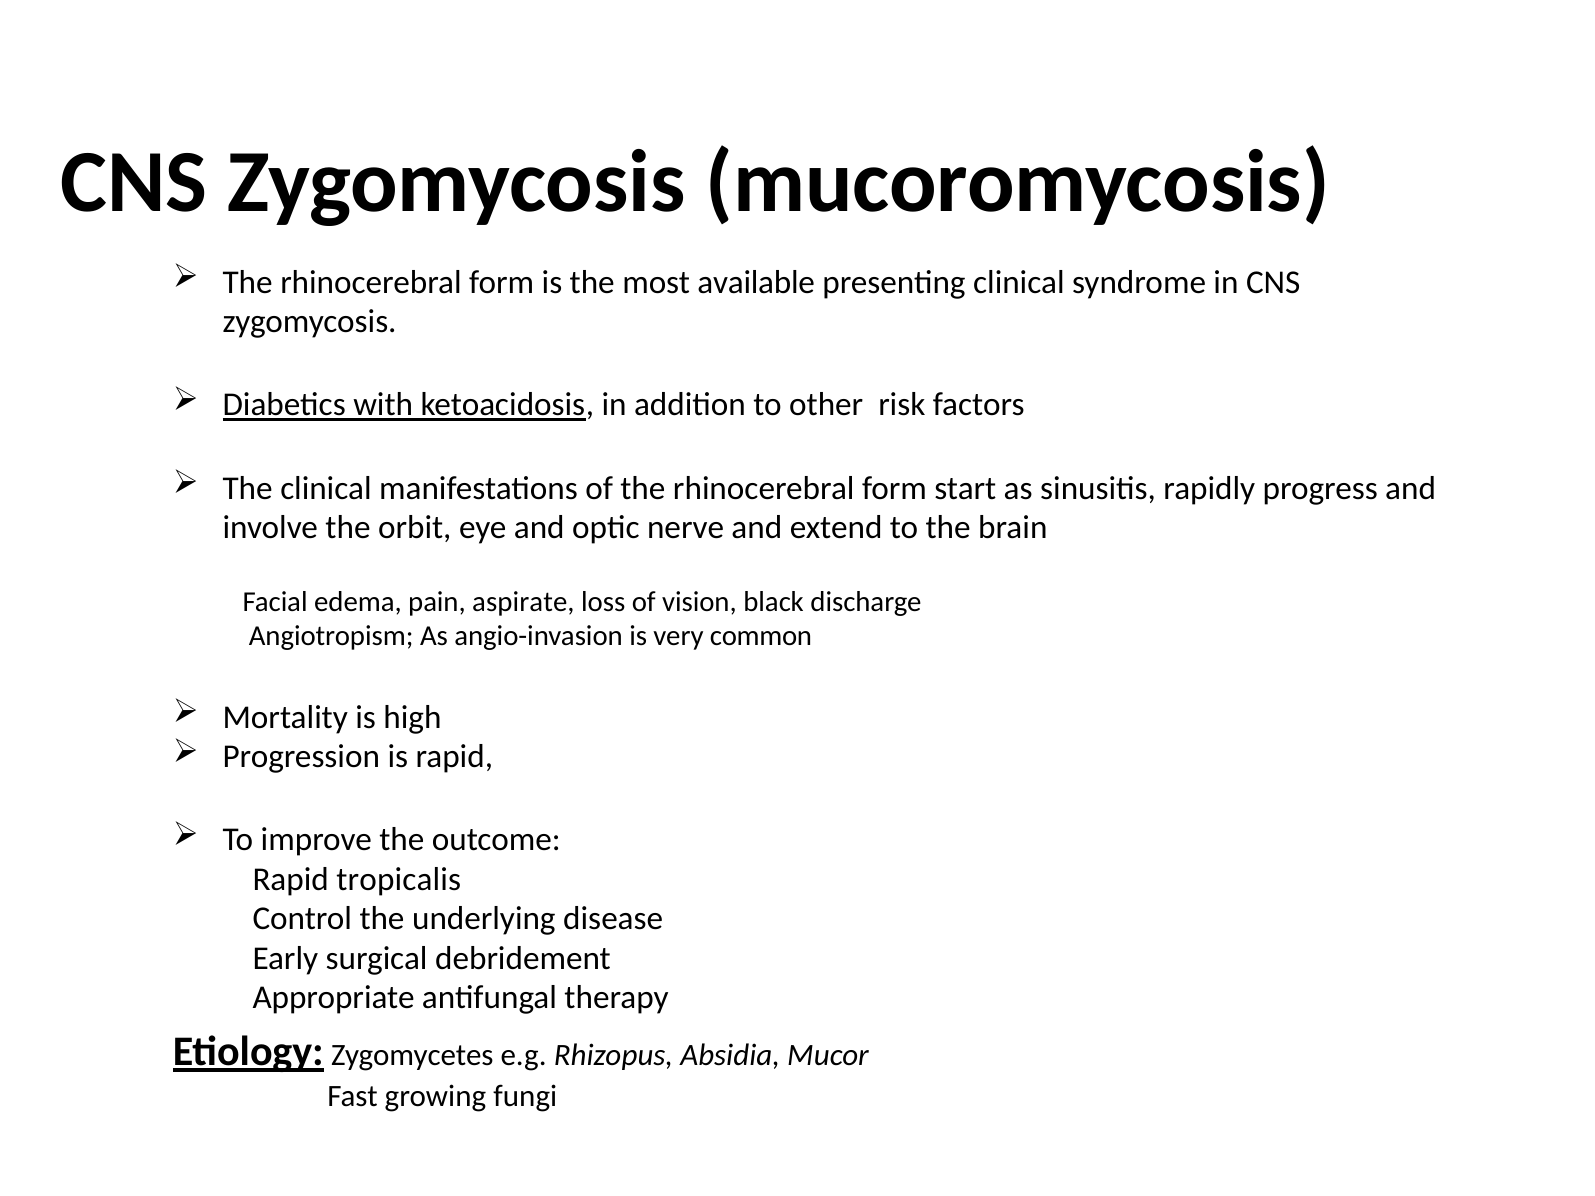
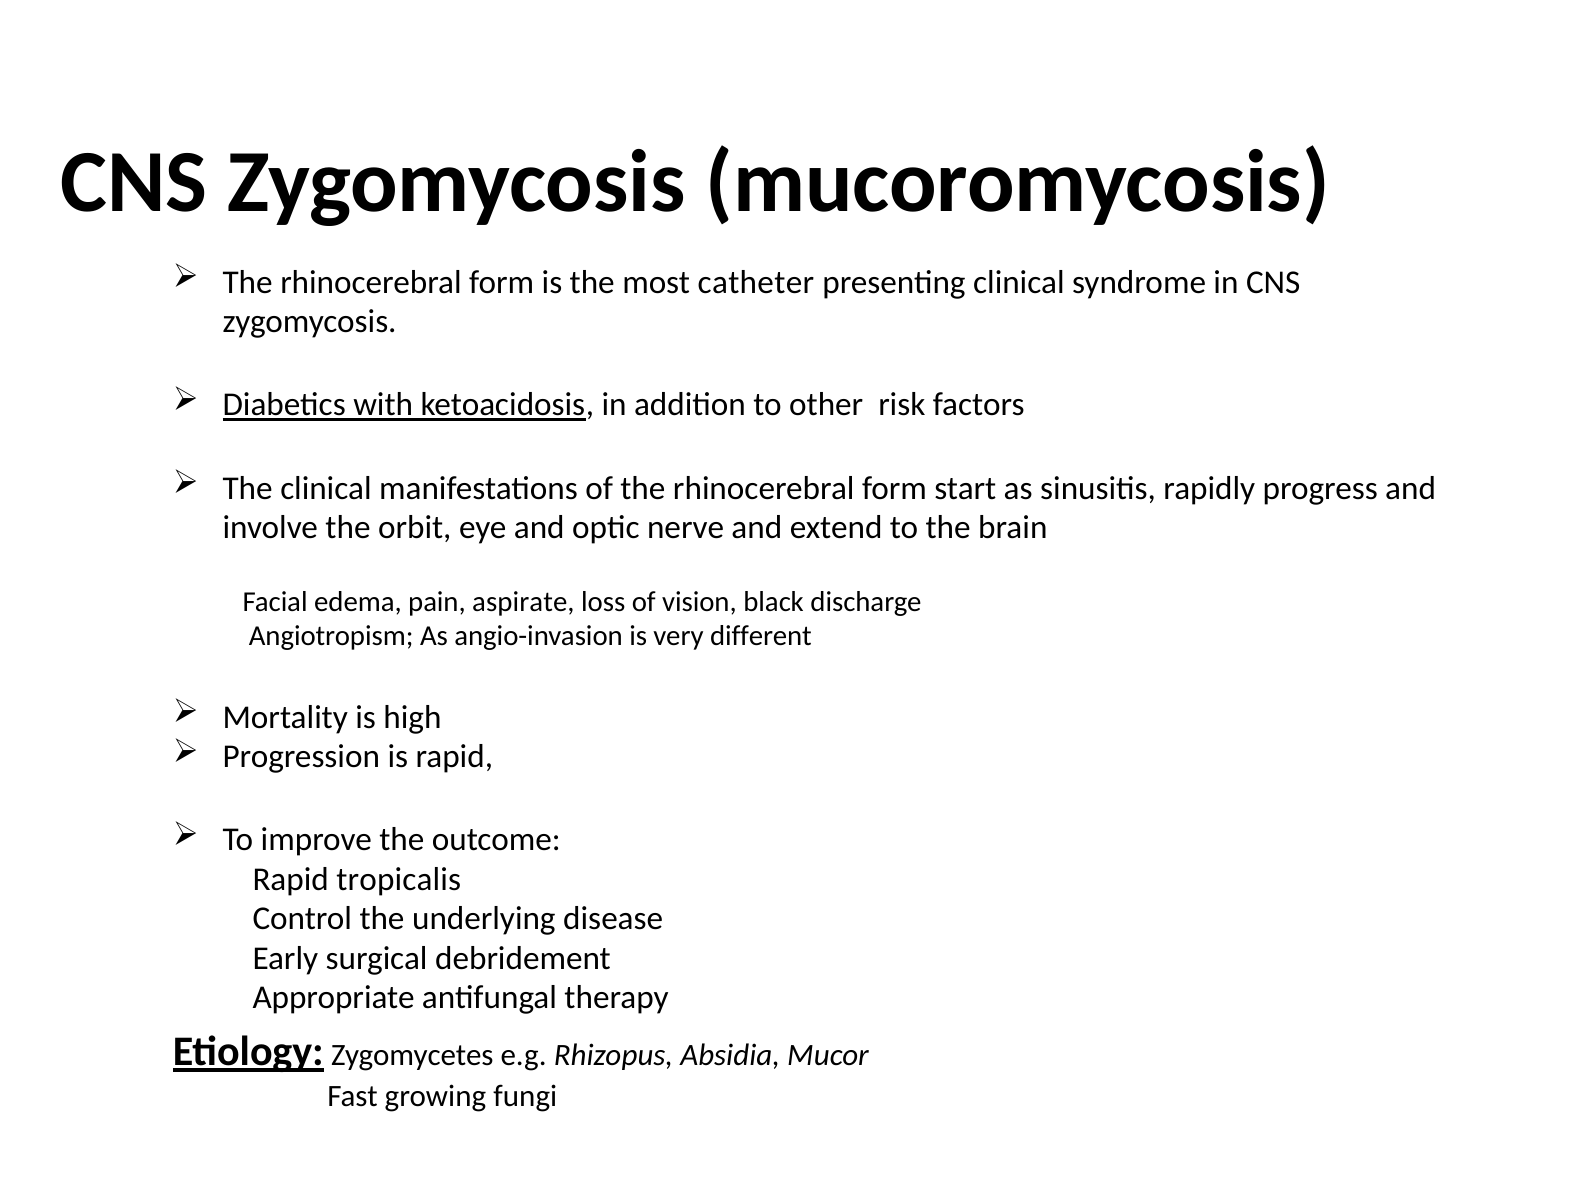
available: available -> catheter
common: common -> different
